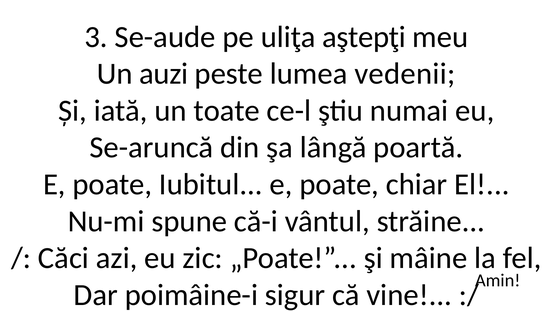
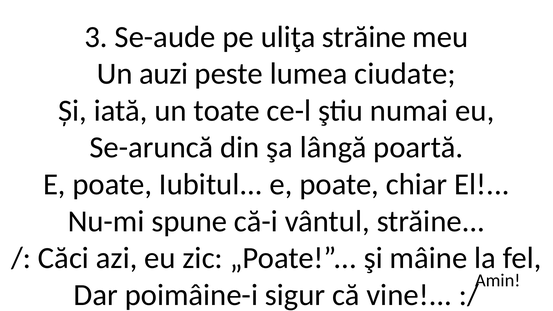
uliţa aştepţi: aştepţi -> străine
vedenii: vedenii -> ciudate
